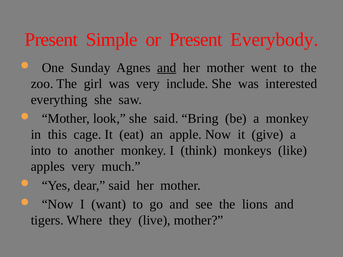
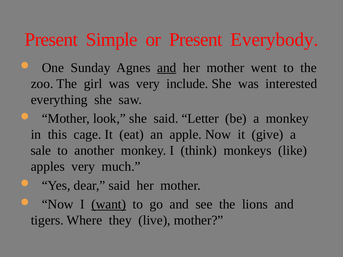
Bring: Bring -> Letter
into: into -> sale
want underline: none -> present
